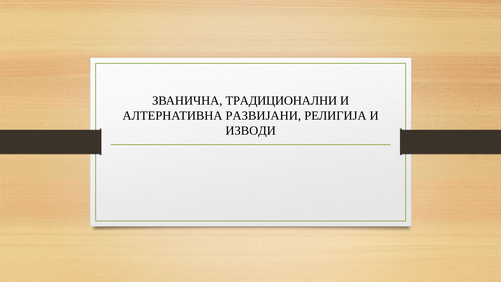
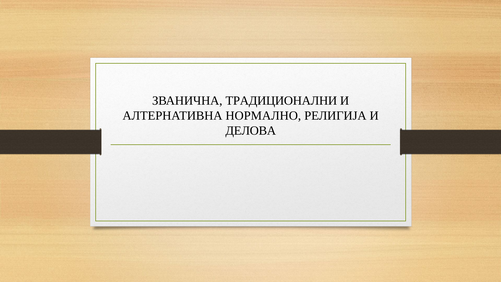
РАЗВИЈАНИ: РАЗВИЈАНИ -> НОРМАЛНО
ИЗВОДИ: ИЗВОДИ -> ДЕЛОВА
